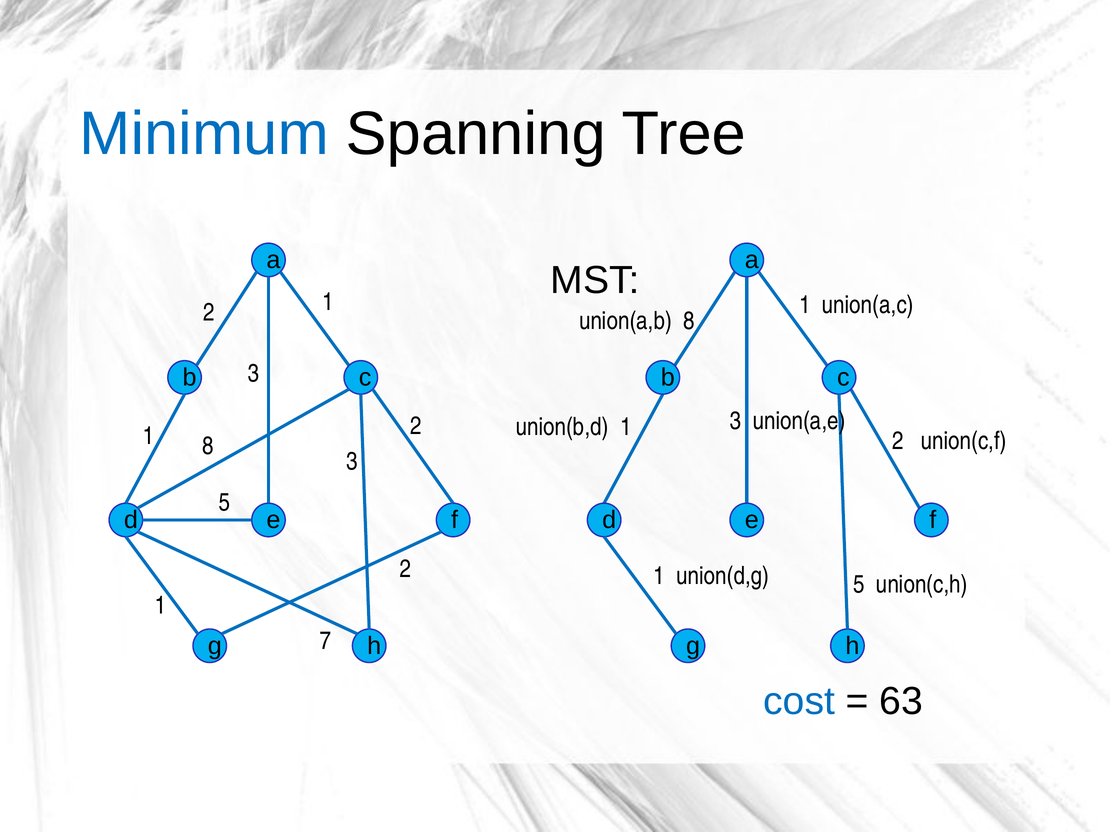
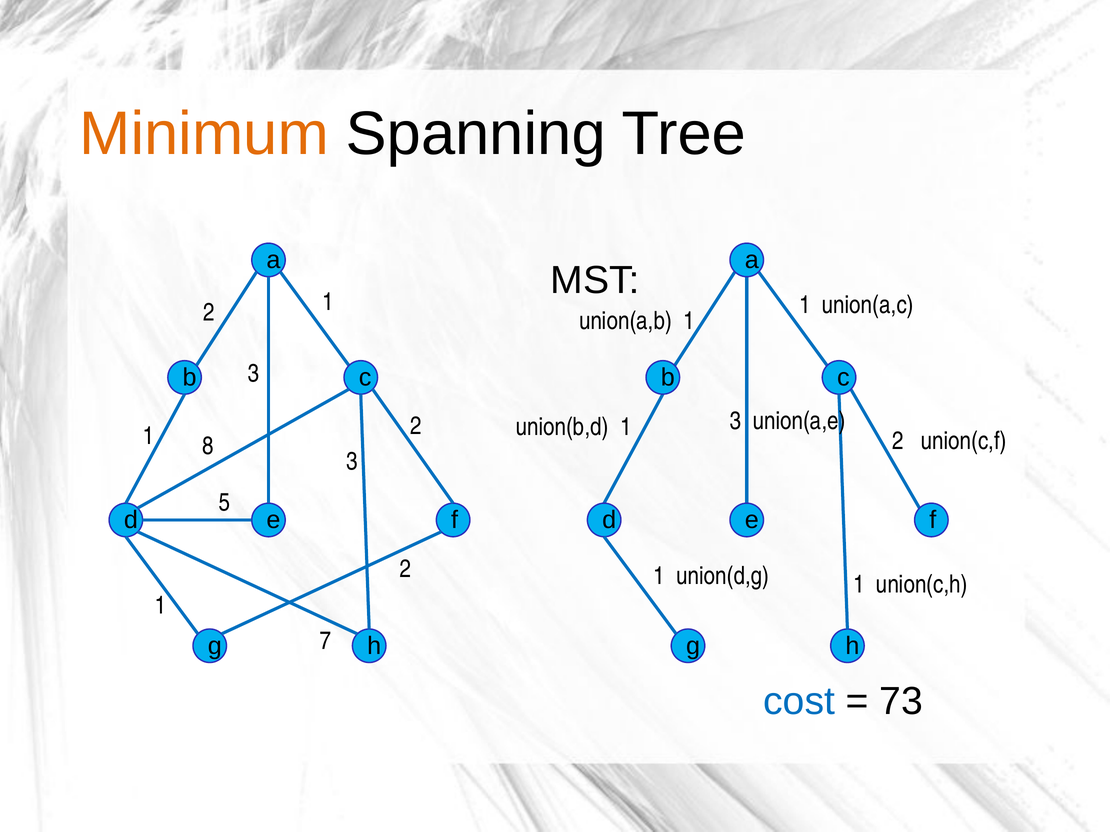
Minimum colour: blue -> orange
union(a,b 8: 8 -> 1
union(d,g 5: 5 -> 1
63: 63 -> 73
